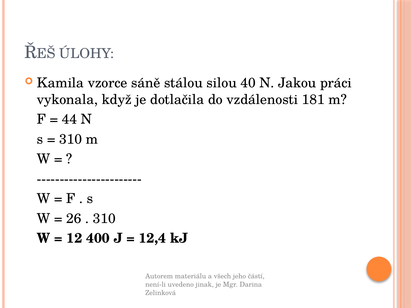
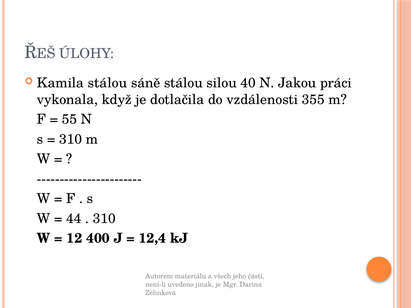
Kamila vzorce: vzorce -> stálou
181: 181 -> 355
44: 44 -> 55
26: 26 -> 44
